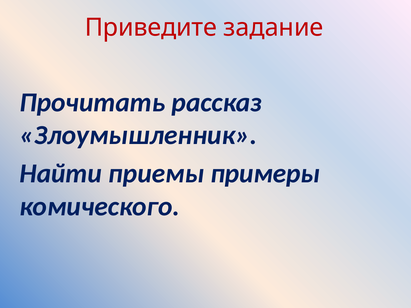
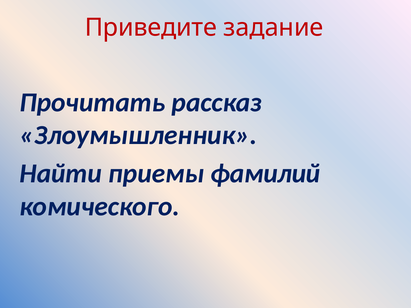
примеры: примеры -> фамилий
